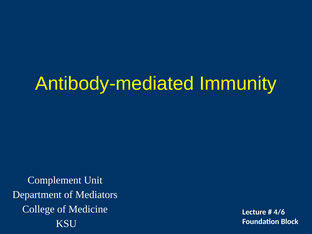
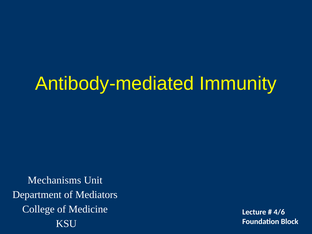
Complement: Complement -> Mechanisms
